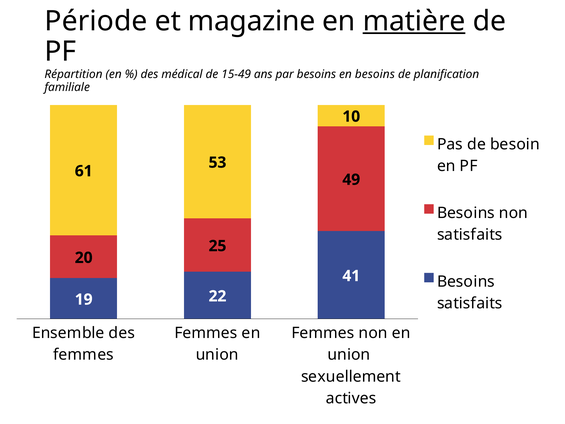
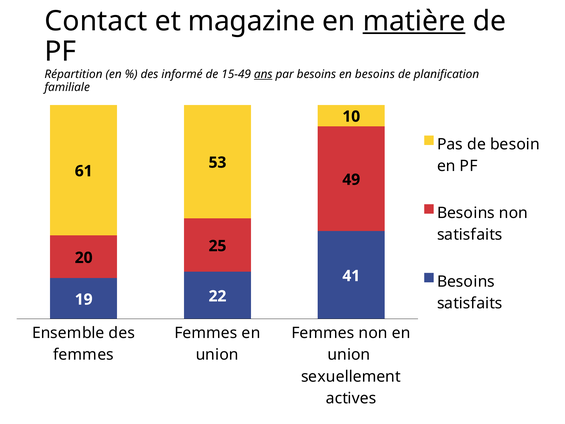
Période: Période -> Contact
médical: médical -> informé
ans underline: none -> present
